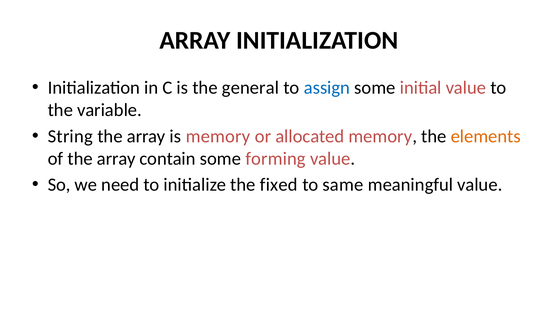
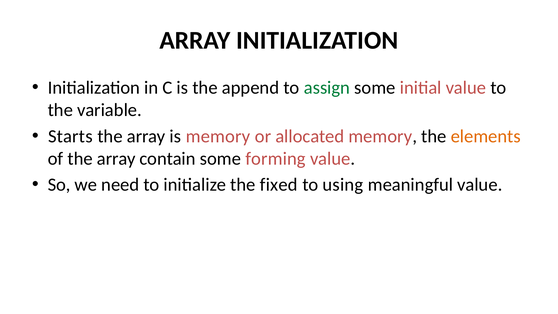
general: general -> append
assign colour: blue -> green
String: String -> Starts
same: same -> using
